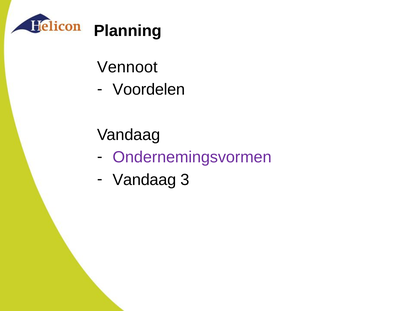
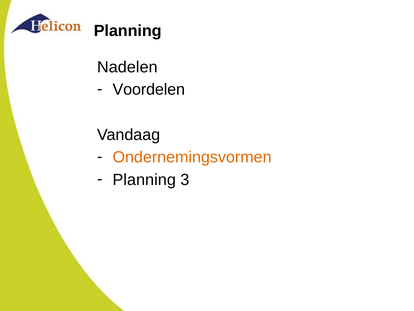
Vennoot: Vennoot -> Nadelen
Ondernemingsvormen colour: purple -> orange
Vandaag at (144, 180): Vandaag -> Planning
